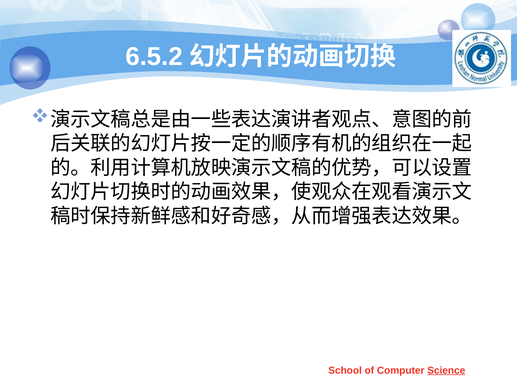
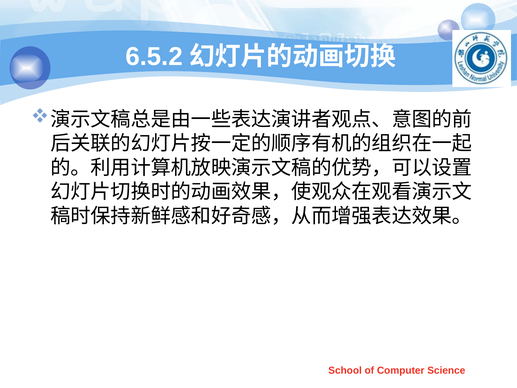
Science underline: present -> none
